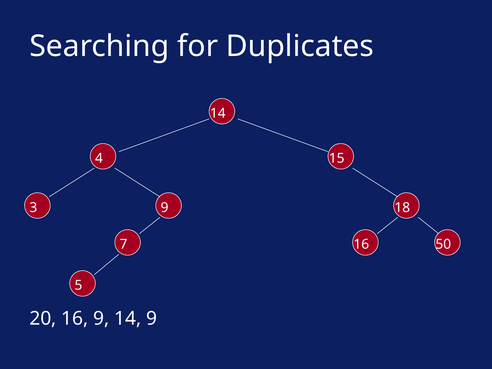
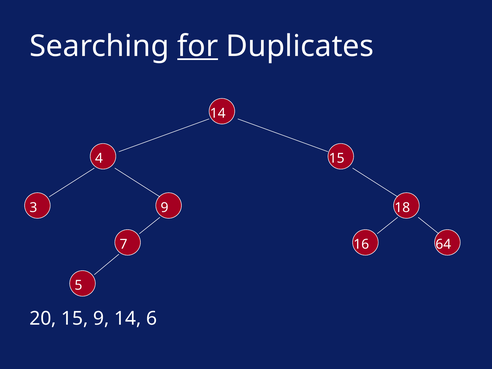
for underline: none -> present
50: 50 -> 64
20 16: 16 -> 15
14 9: 9 -> 6
